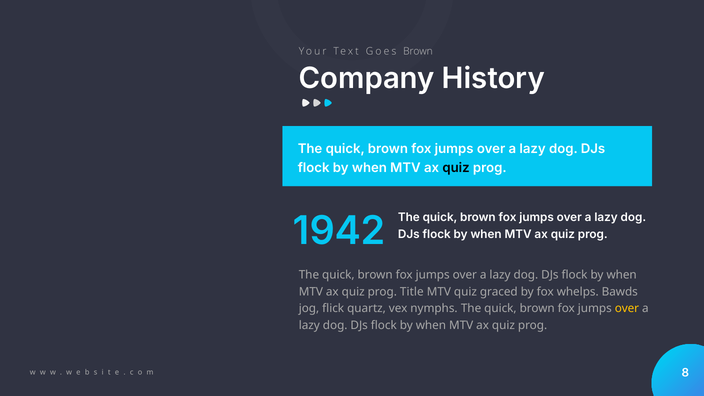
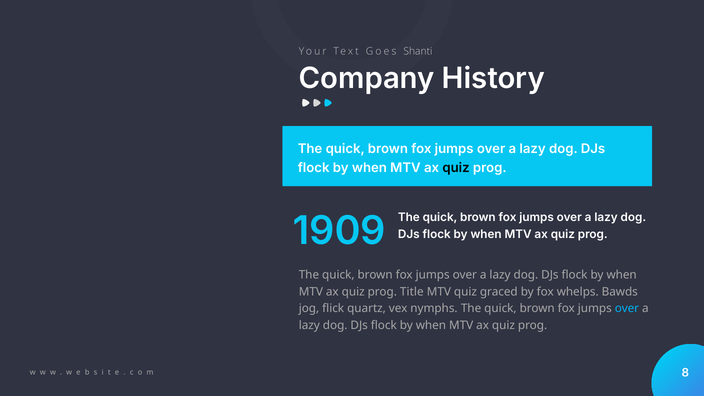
Goes Brown: Brown -> Shanti
1942: 1942 -> 1909
over at (627, 309) colour: yellow -> light blue
